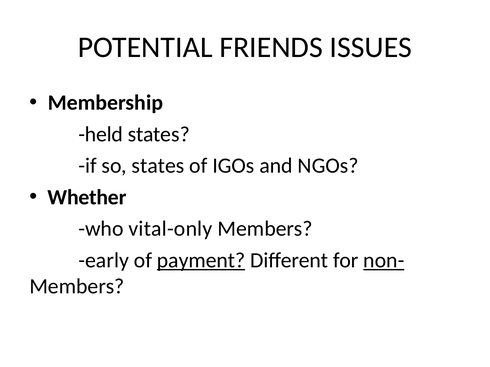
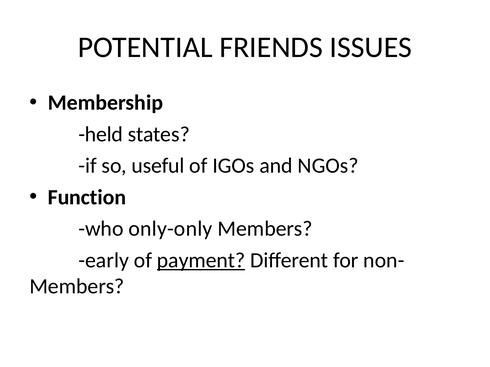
so states: states -> useful
Whether: Whether -> Function
vital-only: vital-only -> only-only
non- underline: present -> none
